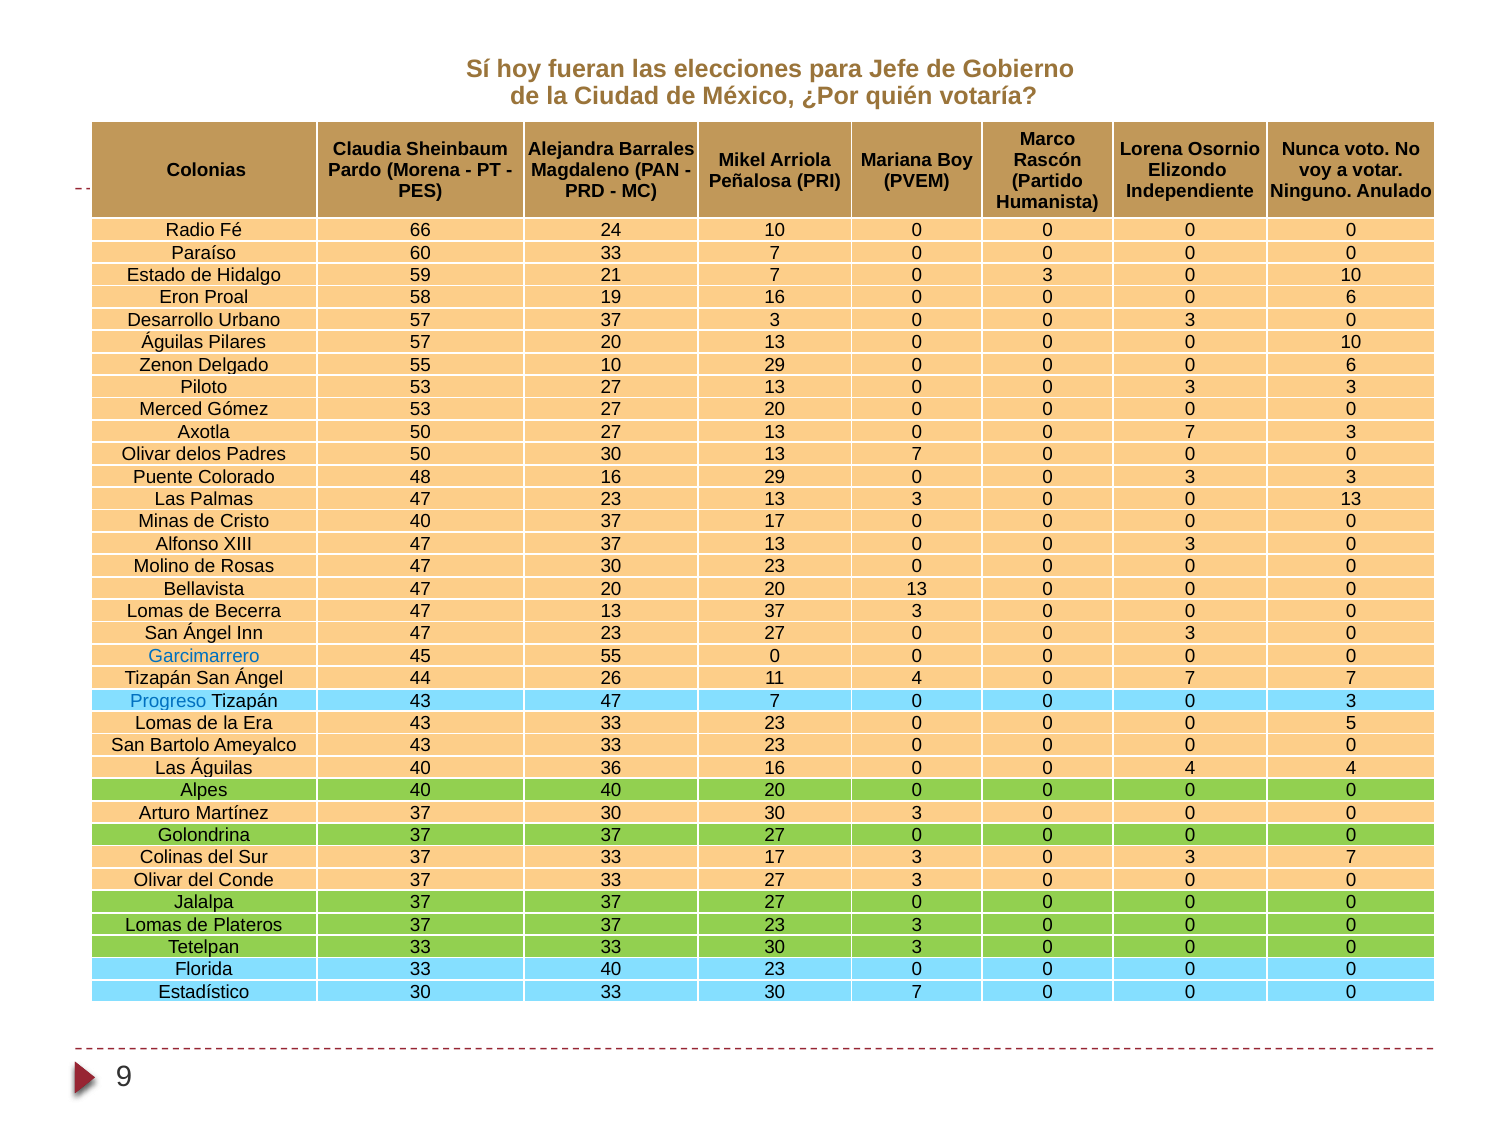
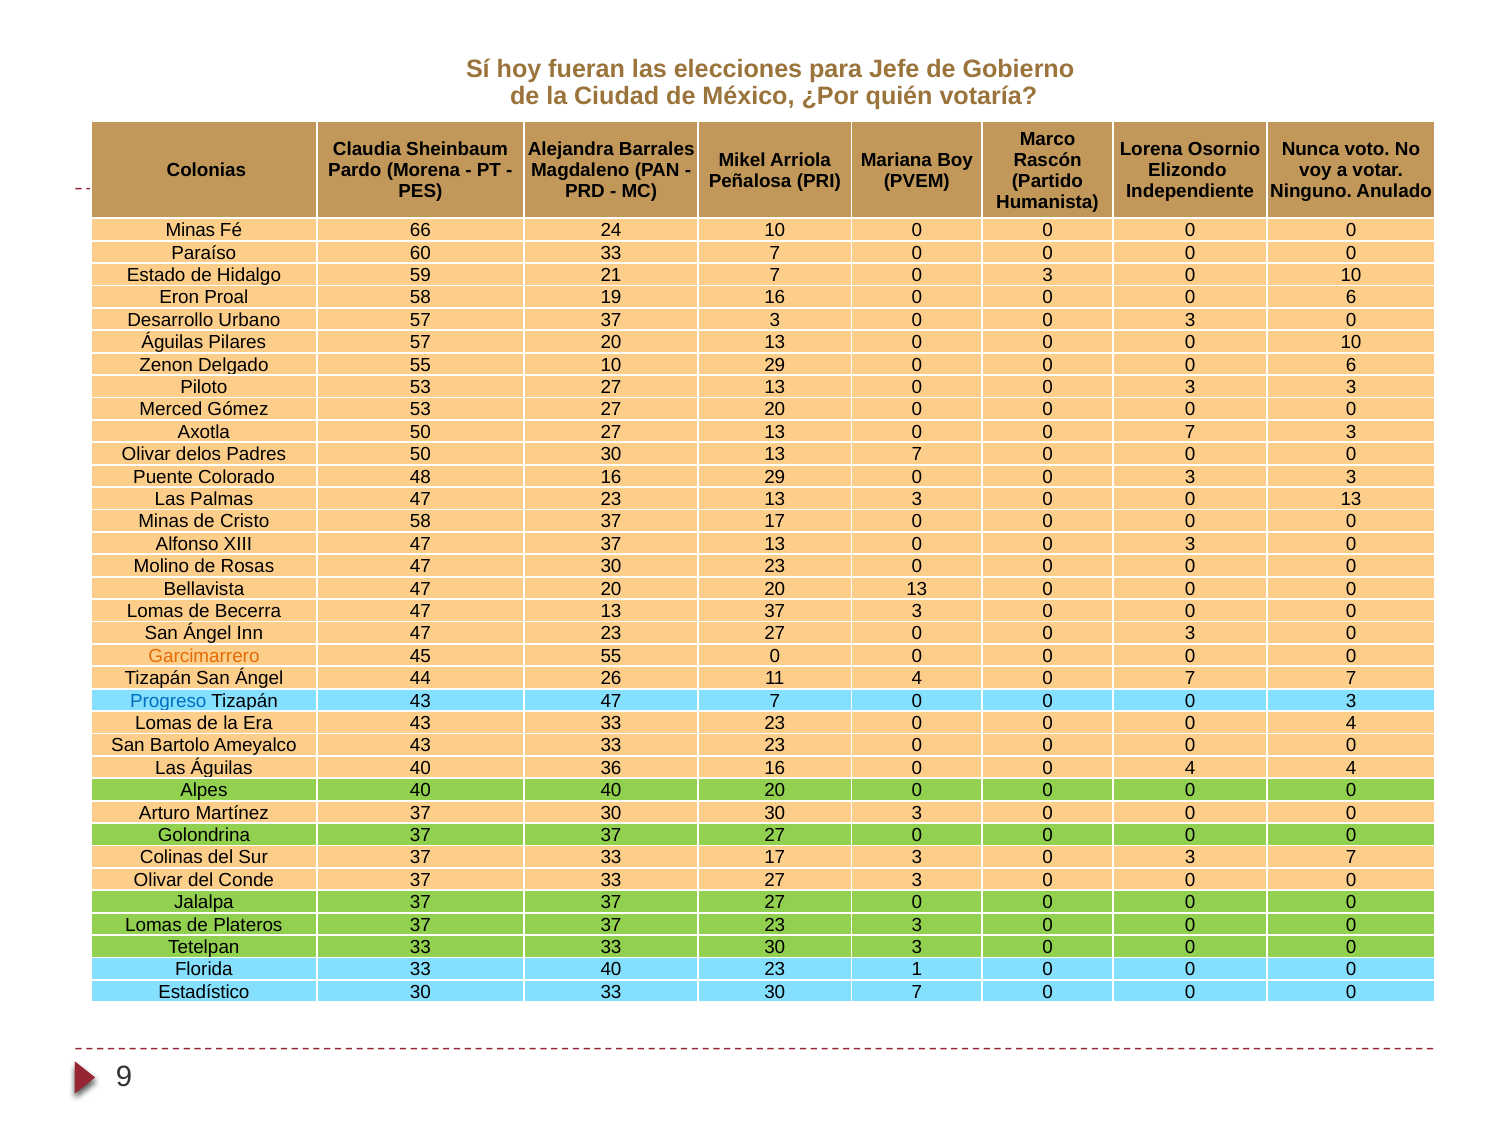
Radio at (190, 230): Radio -> Minas
Cristo 40: 40 -> 58
Garcimarrero colour: blue -> orange
0 0 0 5: 5 -> 4
40 23 0: 0 -> 1
